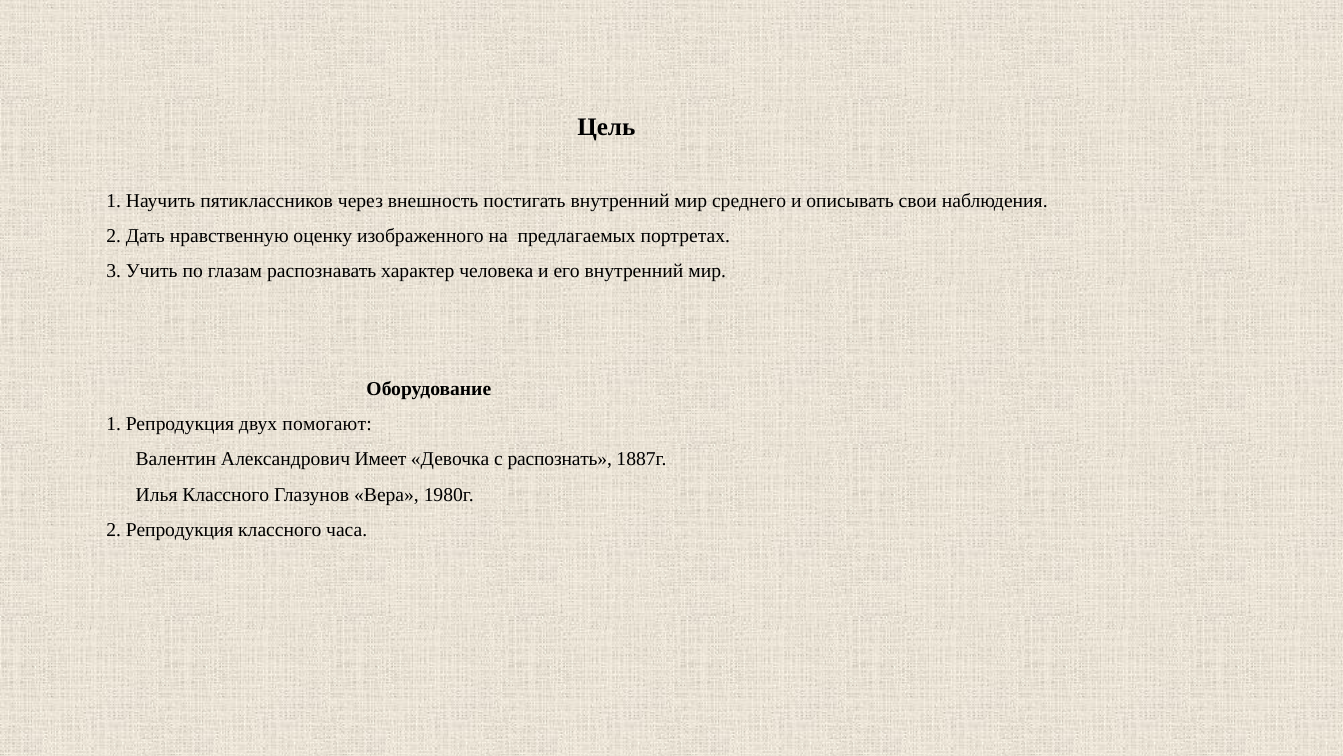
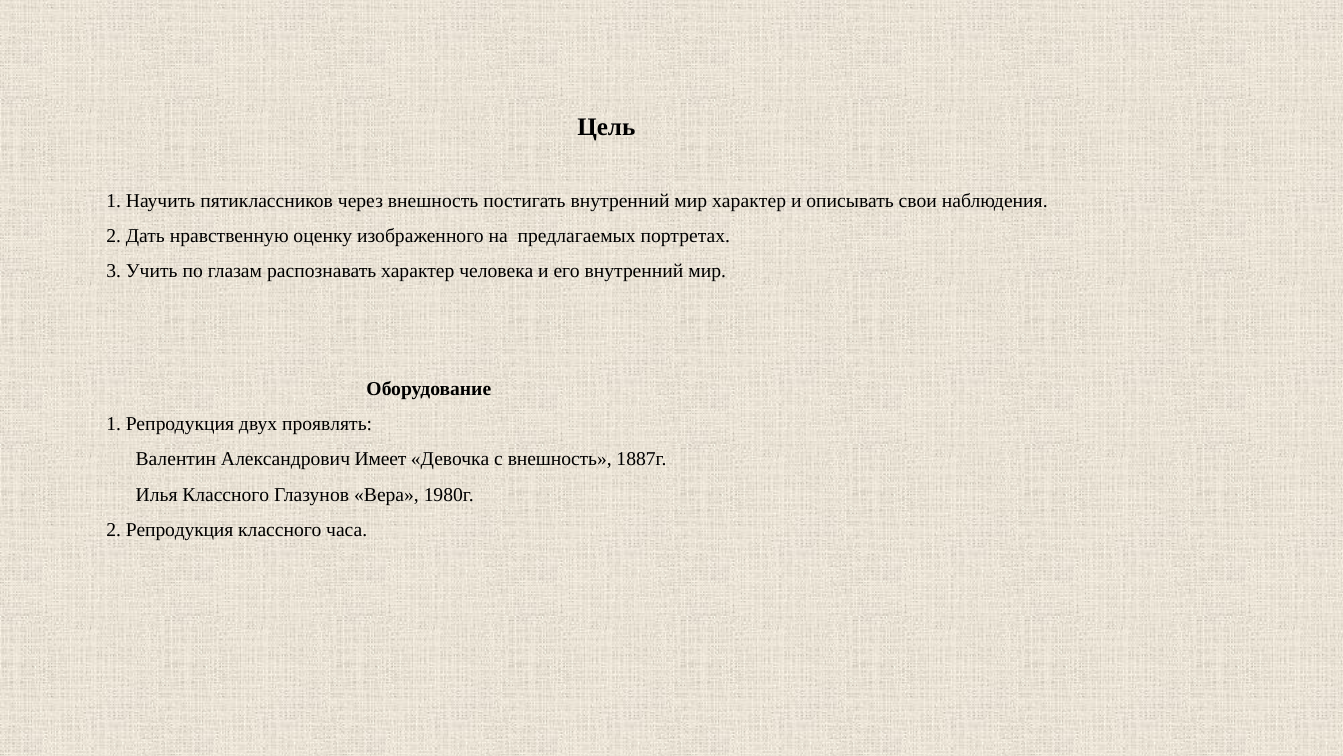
мир среднего: среднего -> характер
помогают: помогают -> проявлять
с распознать: распознать -> внешность
